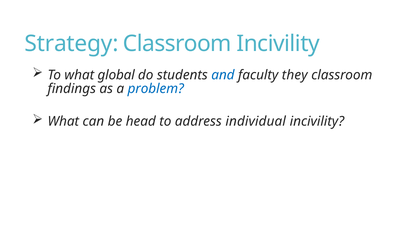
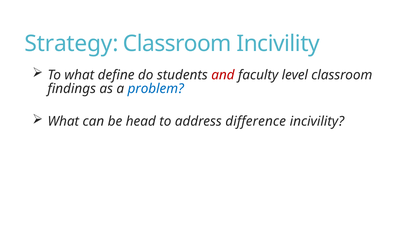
global: global -> define
and colour: blue -> red
they: they -> level
individual: individual -> difference
